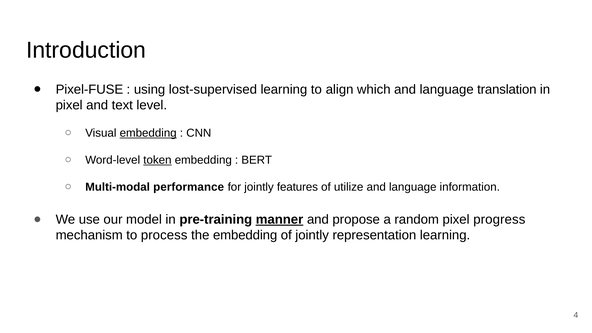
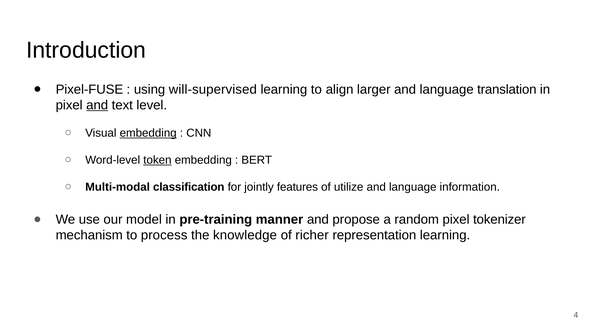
lost-supervised: lost-supervised -> will-supervised
which: which -> larger
and at (97, 105) underline: none -> present
performance: performance -> classification
manner underline: present -> none
progress: progress -> tokenizer
the embedding: embedding -> knowledge
of jointly: jointly -> richer
